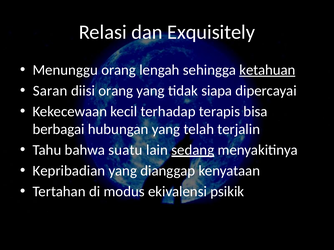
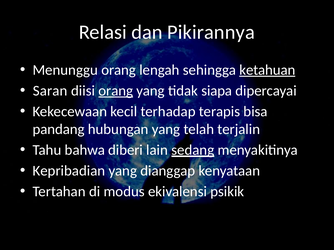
Exquisitely: Exquisitely -> Pikirannya
orang at (116, 91) underline: none -> present
berbagai: berbagai -> pandang
suatu: suatu -> diberi
